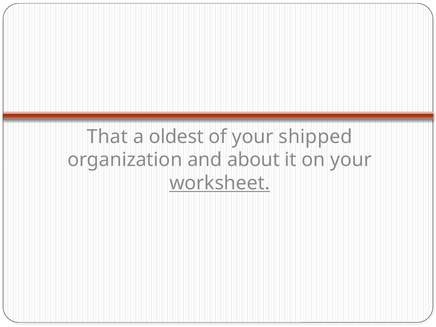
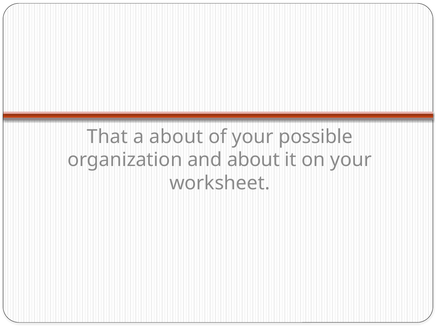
a oldest: oldest -> about
shipped: shipped -> possible
worksheet underline: present -> none
